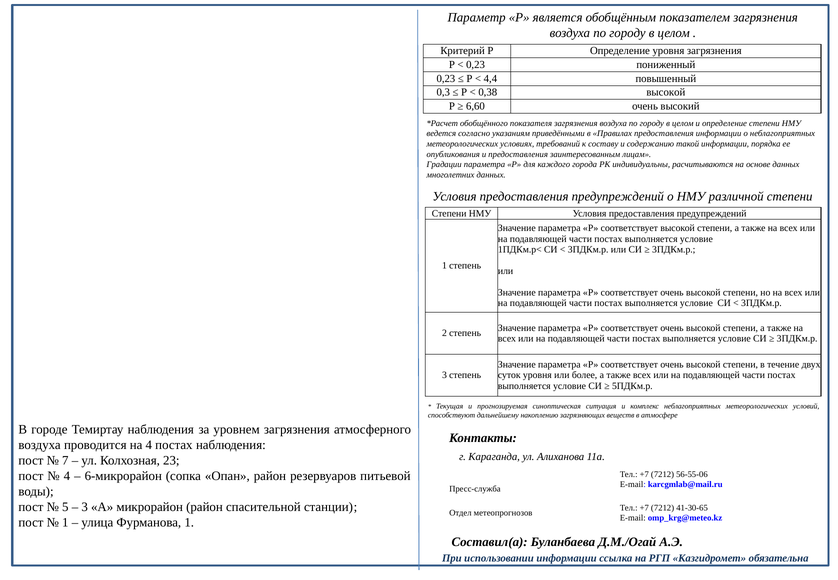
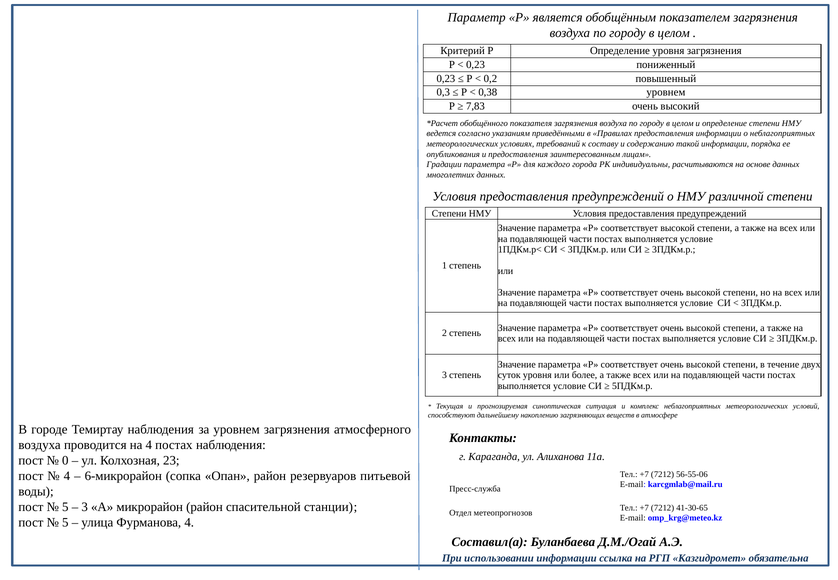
4,4: 4,4 -> 0,2
0,38 высокой: высокой -> уровнем
6,60: 6,60 -> 7,83
7: 7 -> 0
1 at (65, 523): 1 -> 5
Фурманова 1: 1 -> 4
